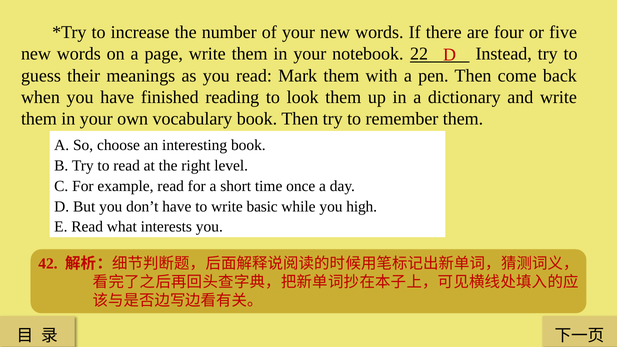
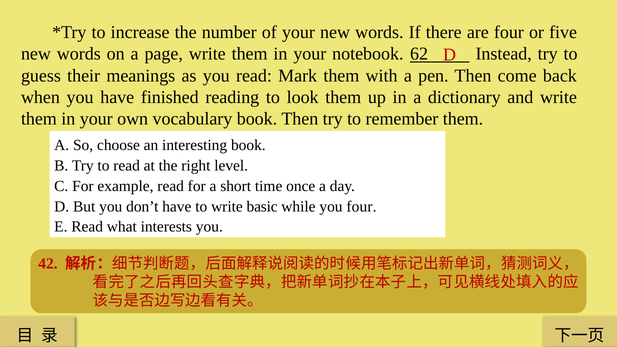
22: 22 -> 62
you high: high -> four
